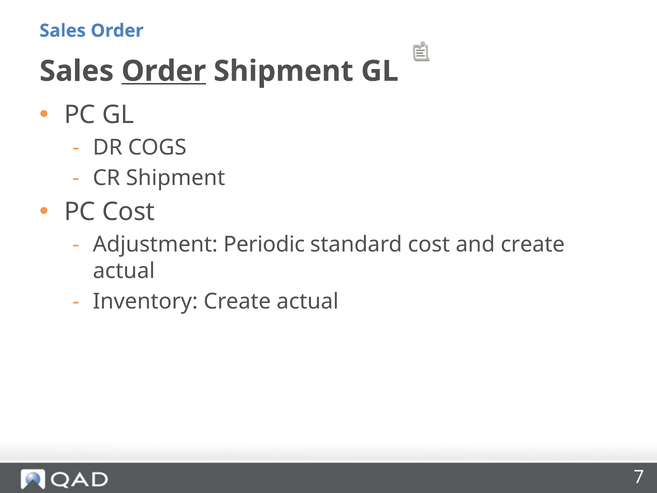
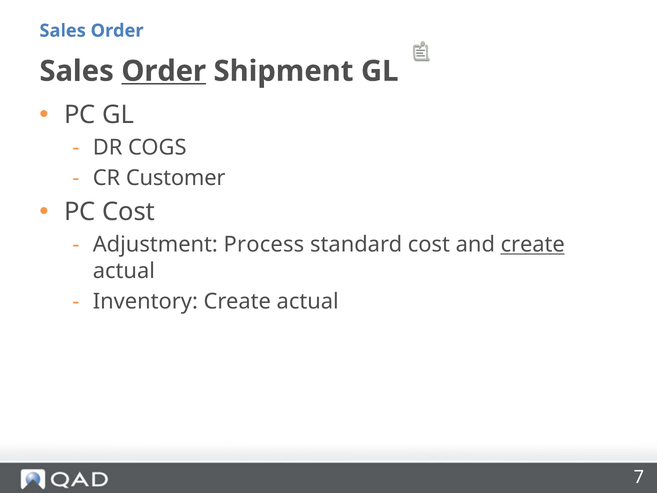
CR Shipment: Shipment -> Customer
Periodic: Periodic -> Process
create at (533, 245) underline: none -> present
